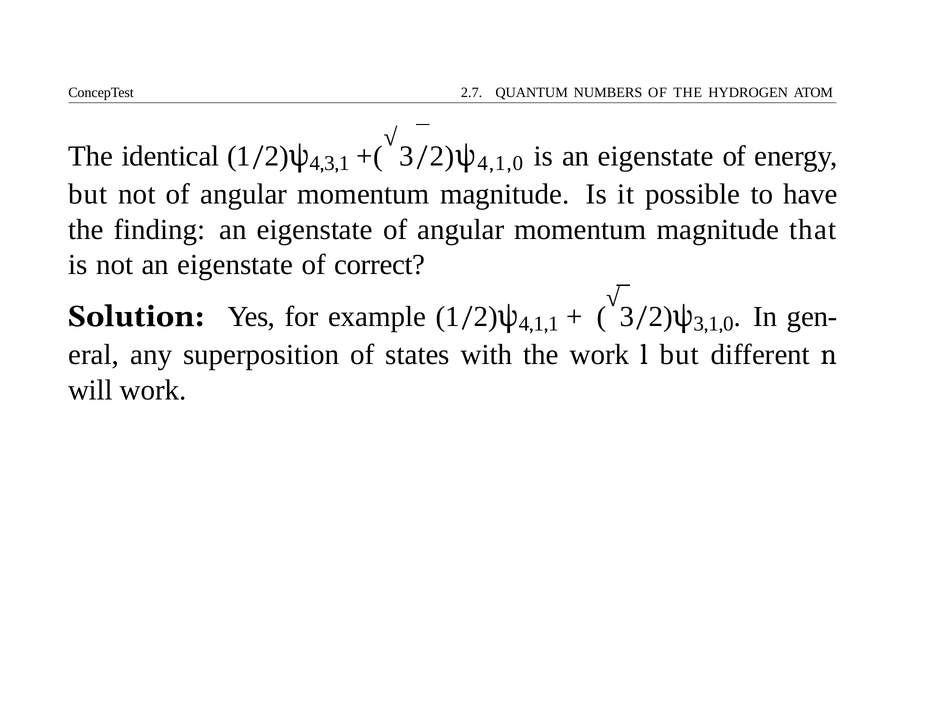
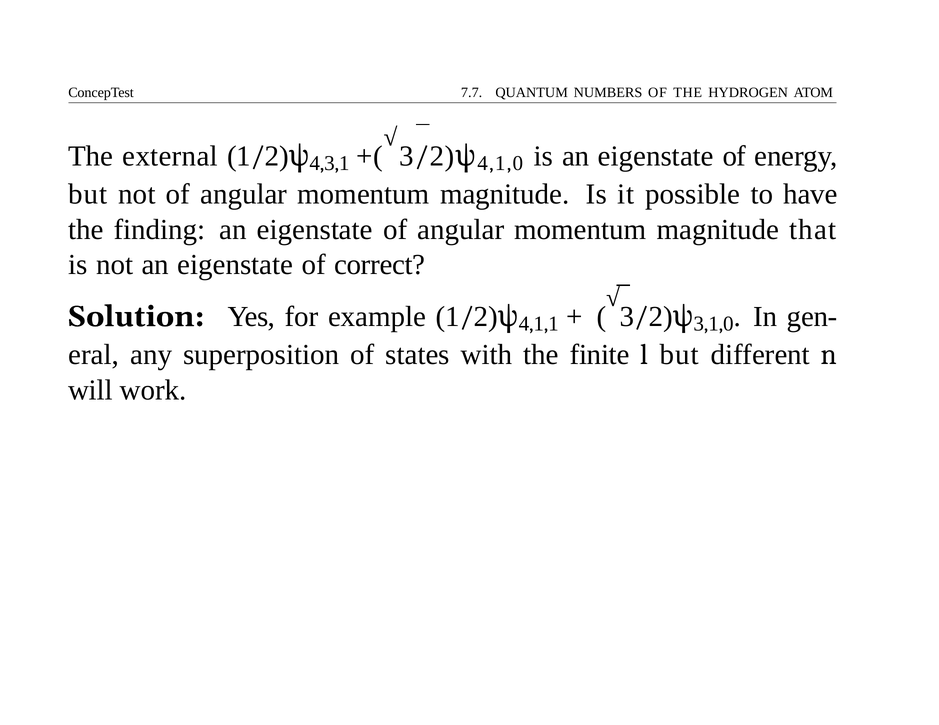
2.7: 2.7 -> 7.7
identical: identical -> external
the work: work -> finite
